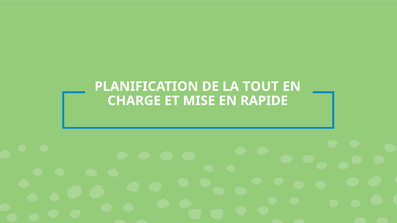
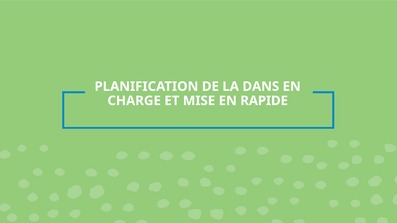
TOUT: TOUT -> DANS
